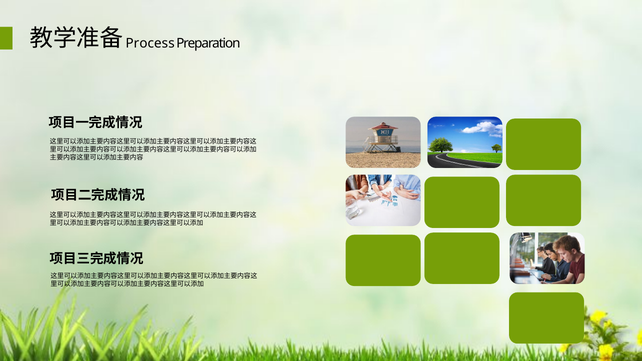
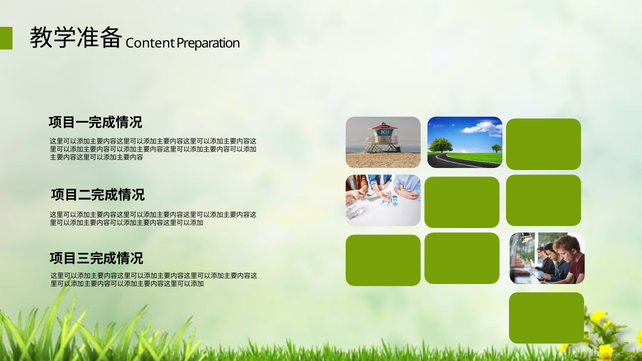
Process: Process -> Content
